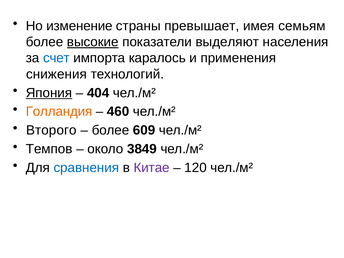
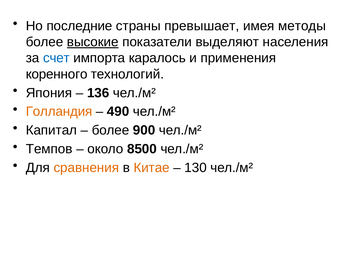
изменение: изменение -> последние
семьям: семьям -> методы
снижения: снижения -> коренного
Япония underline: present -> none
404: 404 -> 136
460: 460 -> 490
Второго: Второго -> Капитал
609: 609 -> 900
3849: 3849 -> 8500
сравнения colour: blue -> orange
Китае colour: purple -> orange
120: 120 -> 130
